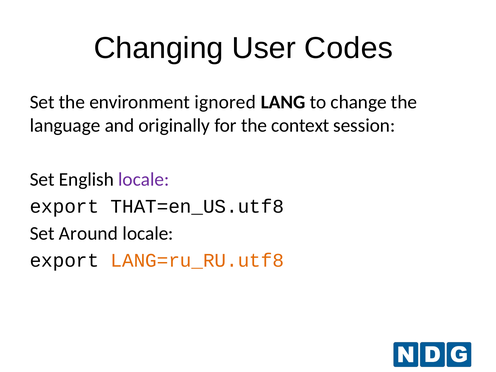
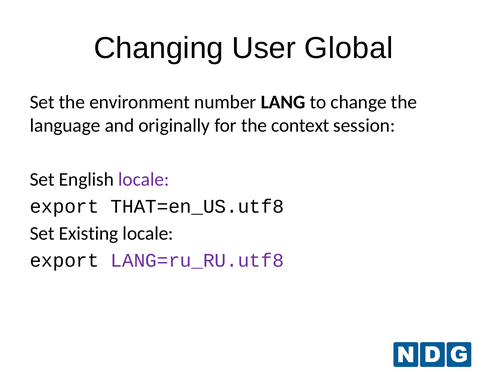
Codes: Codes -> Global
ignored: ignored -> number
Around: Around -> Existing
LANG=ru_RU.utf8 colour: orange -> purple
